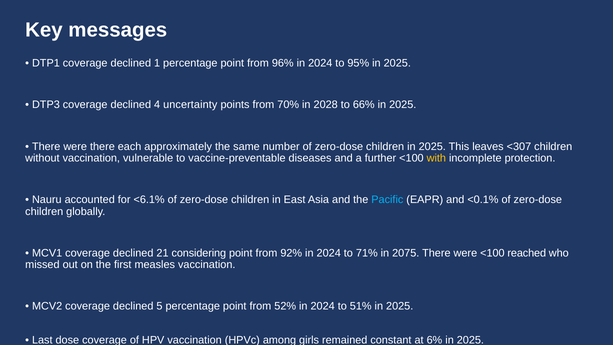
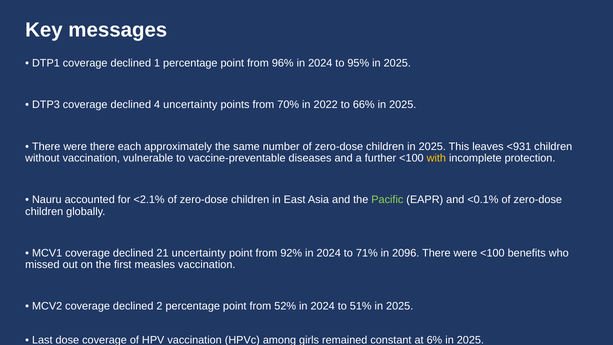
2028: 2028 -> 2022
<307: <307 -> <931
<6.1%: <6.1% -> <2.1%
Pacific colour: light blue -> light green
21 considering: considering -> uncertainty
2075: 2075 -> 2096
reached: reached -> benefits
5: 5 -> 2
